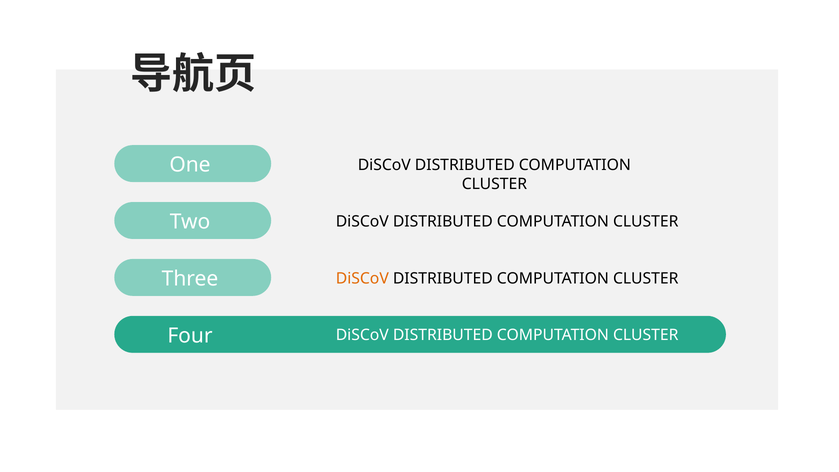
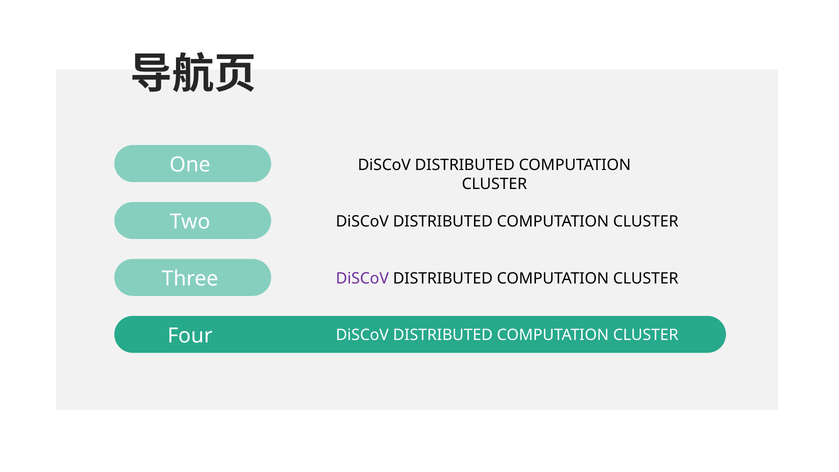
DiSCoV at (362, 278) colour: orange -> purple
